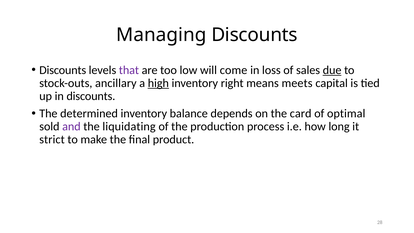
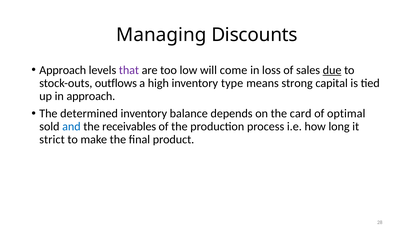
Discounts at (63, 70): Discounts -> Approach
ancillary: ancillary -> outflows
high underline: present -> none
right: right -> type
meets: meets -> strong
in discounts: discounts -> approach
and colour: purple -> blue
liquidating: liquidating -> receivables
